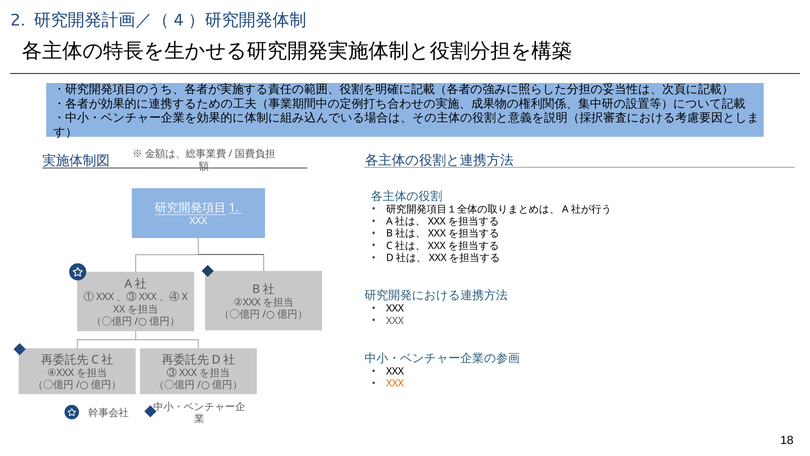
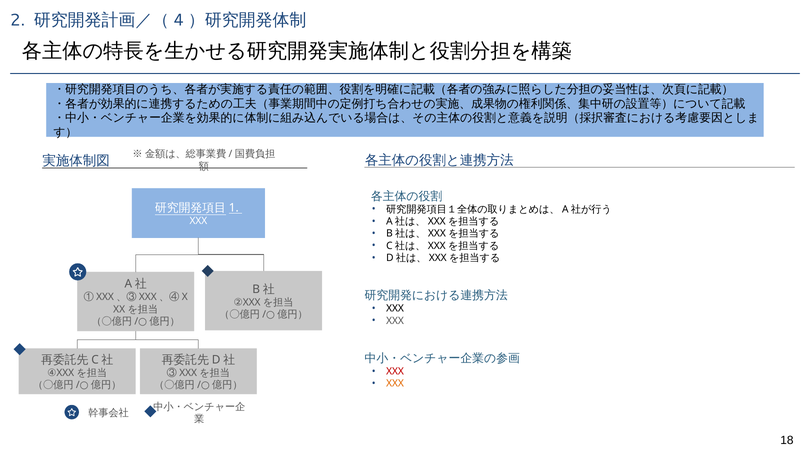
XXX at (395, 371) colour: black -> red
